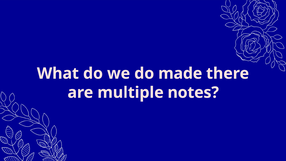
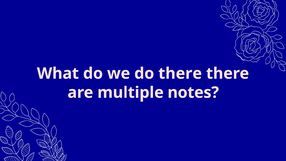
do made: made -> there
